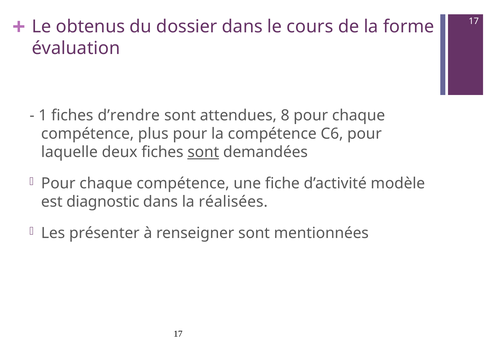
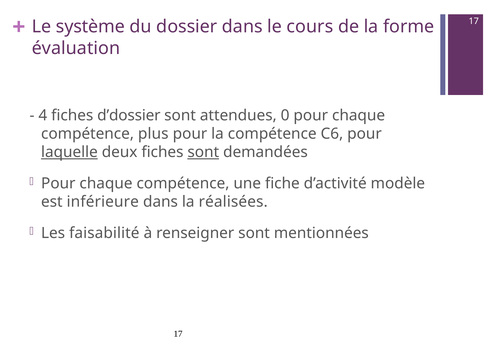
obtenus: obtenus -> système
1: 1 -> 4
d’rendre: d’rendre -> d’dossier
8: 8 -> 0
laquelle underline: none -> present
diagnostic: diagnostic -> inférieure
présenter: présenter -> faisabilité
